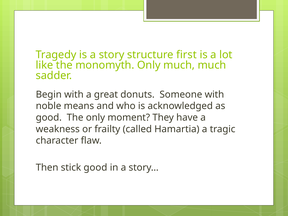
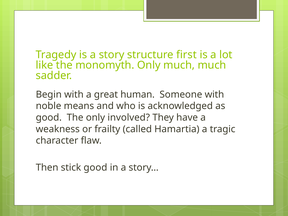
donuts: donuts -> human
moment: moment -> involved
